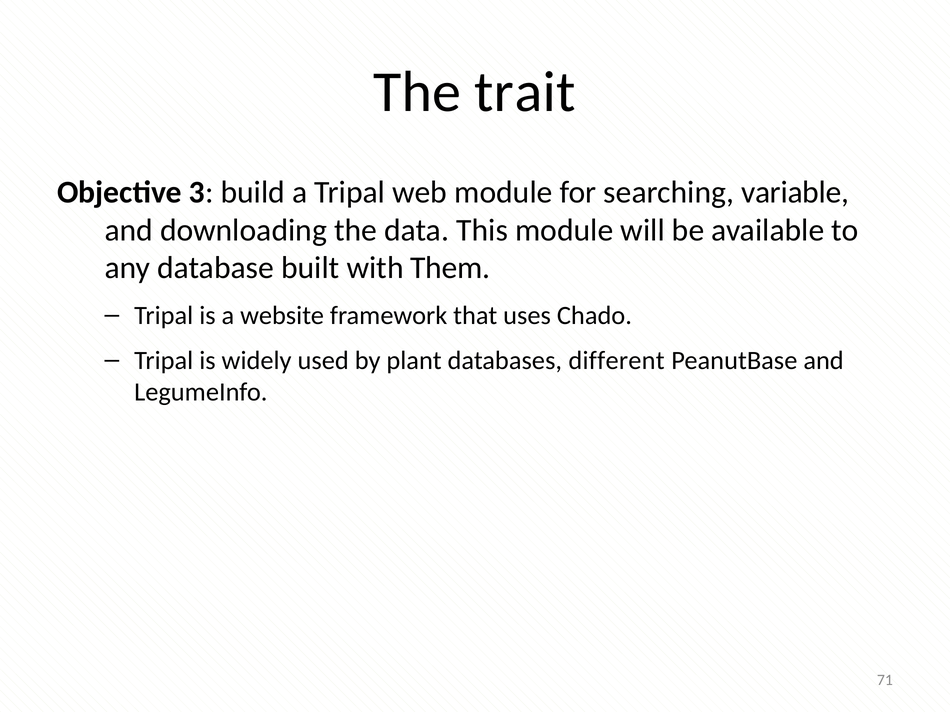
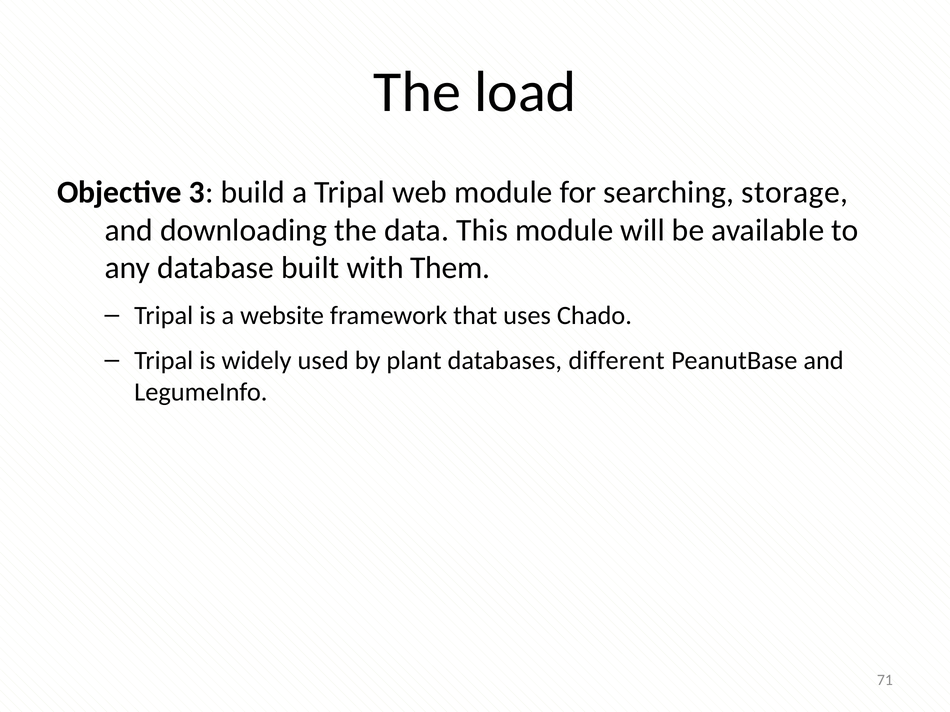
trait: trait -> load
variable: variable -> storage
